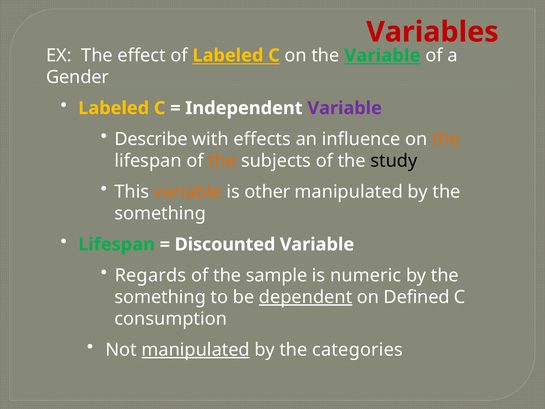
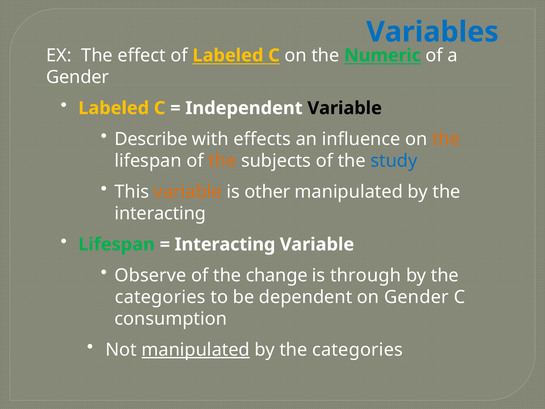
Variables colour: red -> blue
the Variable: Variable -> Numeric
Variable at (345, 108) colour: purple -> black
study colour: black -> blue
something at (160, 213): something -> interacting
Discounted at (225, 244): Discounted -> Interacting
Regards: Regards -> Observe
sample: sample -> change
numeric: numeric -> through
something at (160, 297): something -> categories
dependent underline: present -> none
on Defined: Defined -> Gender
